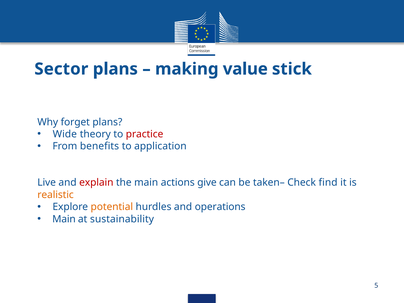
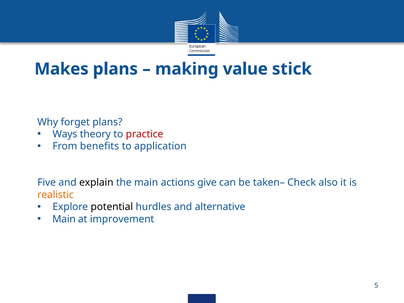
Sector: Sector -> Makes
Wide: Wide -> Ways
Live: Live -> Five
explain colour: red -> black
find: find -> also
potential colour: orange -> black
operations: operations -> alternative
sustainability: sustainability -> improvement
